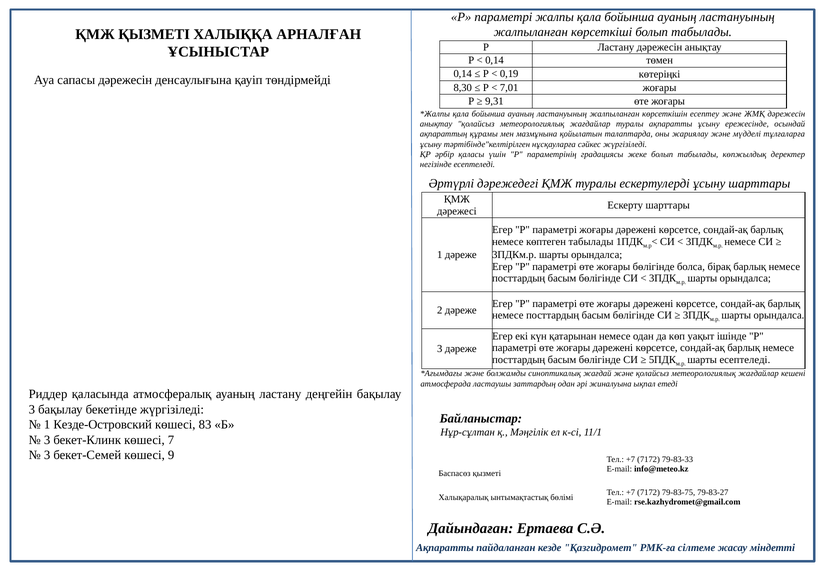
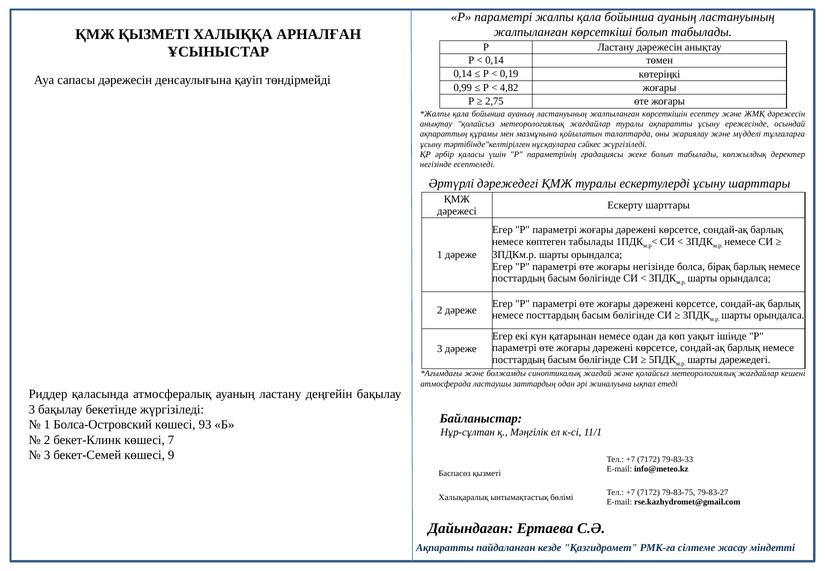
8,30: 8,30 -> 0,99
7,01: 7,01 -> 4,82
9,31: 9,31 -> 2,75
жоғары бөлігінде: бөлігінде -> негізінде
шарты есептеледі: есептеледі -> дәрежедегі
Кезде-Островский: Кезде-Островский -> Болса-Островский
83: 83 -> 93
3 at (47, 440): 3 -> 2
